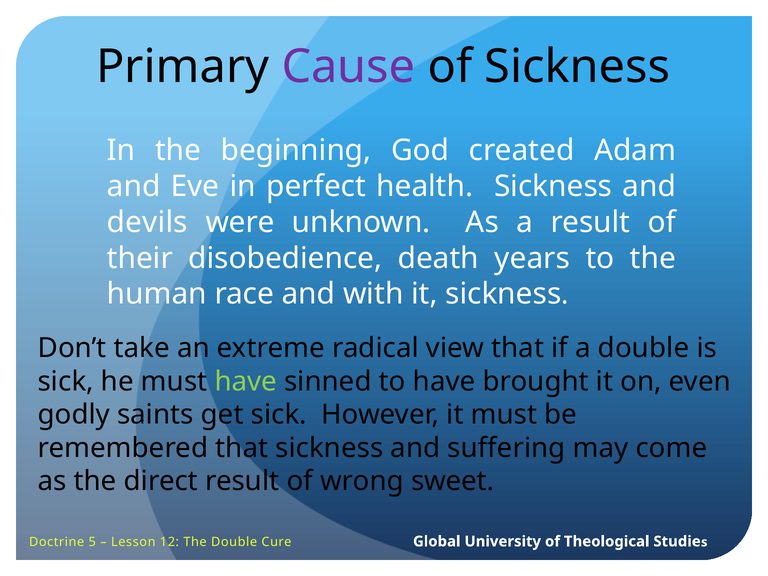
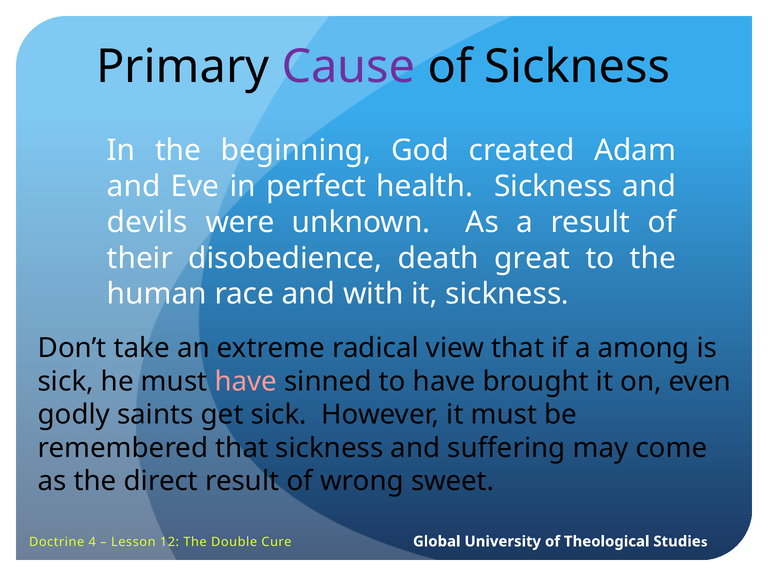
years: years -> great
a double: double -> among
have at (246, 381) colour: light green -> pink
5: 5 -> 4
